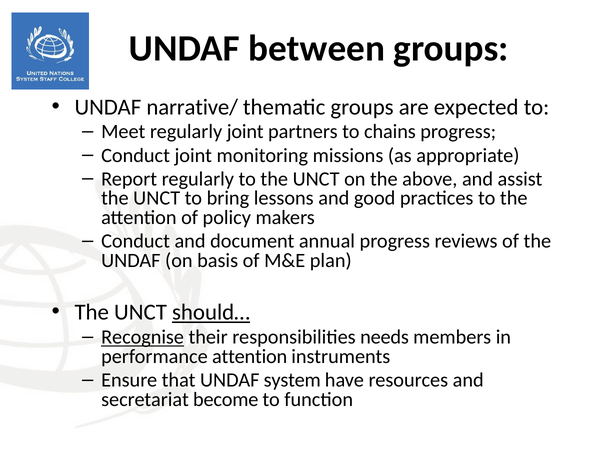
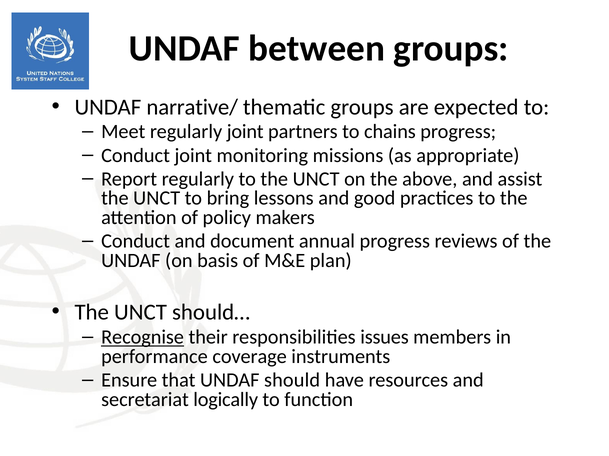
should… underline: present -> none
needs: needs -> issues
performance attention: attention -> coverage
system: system -> should
become: become -> logically
